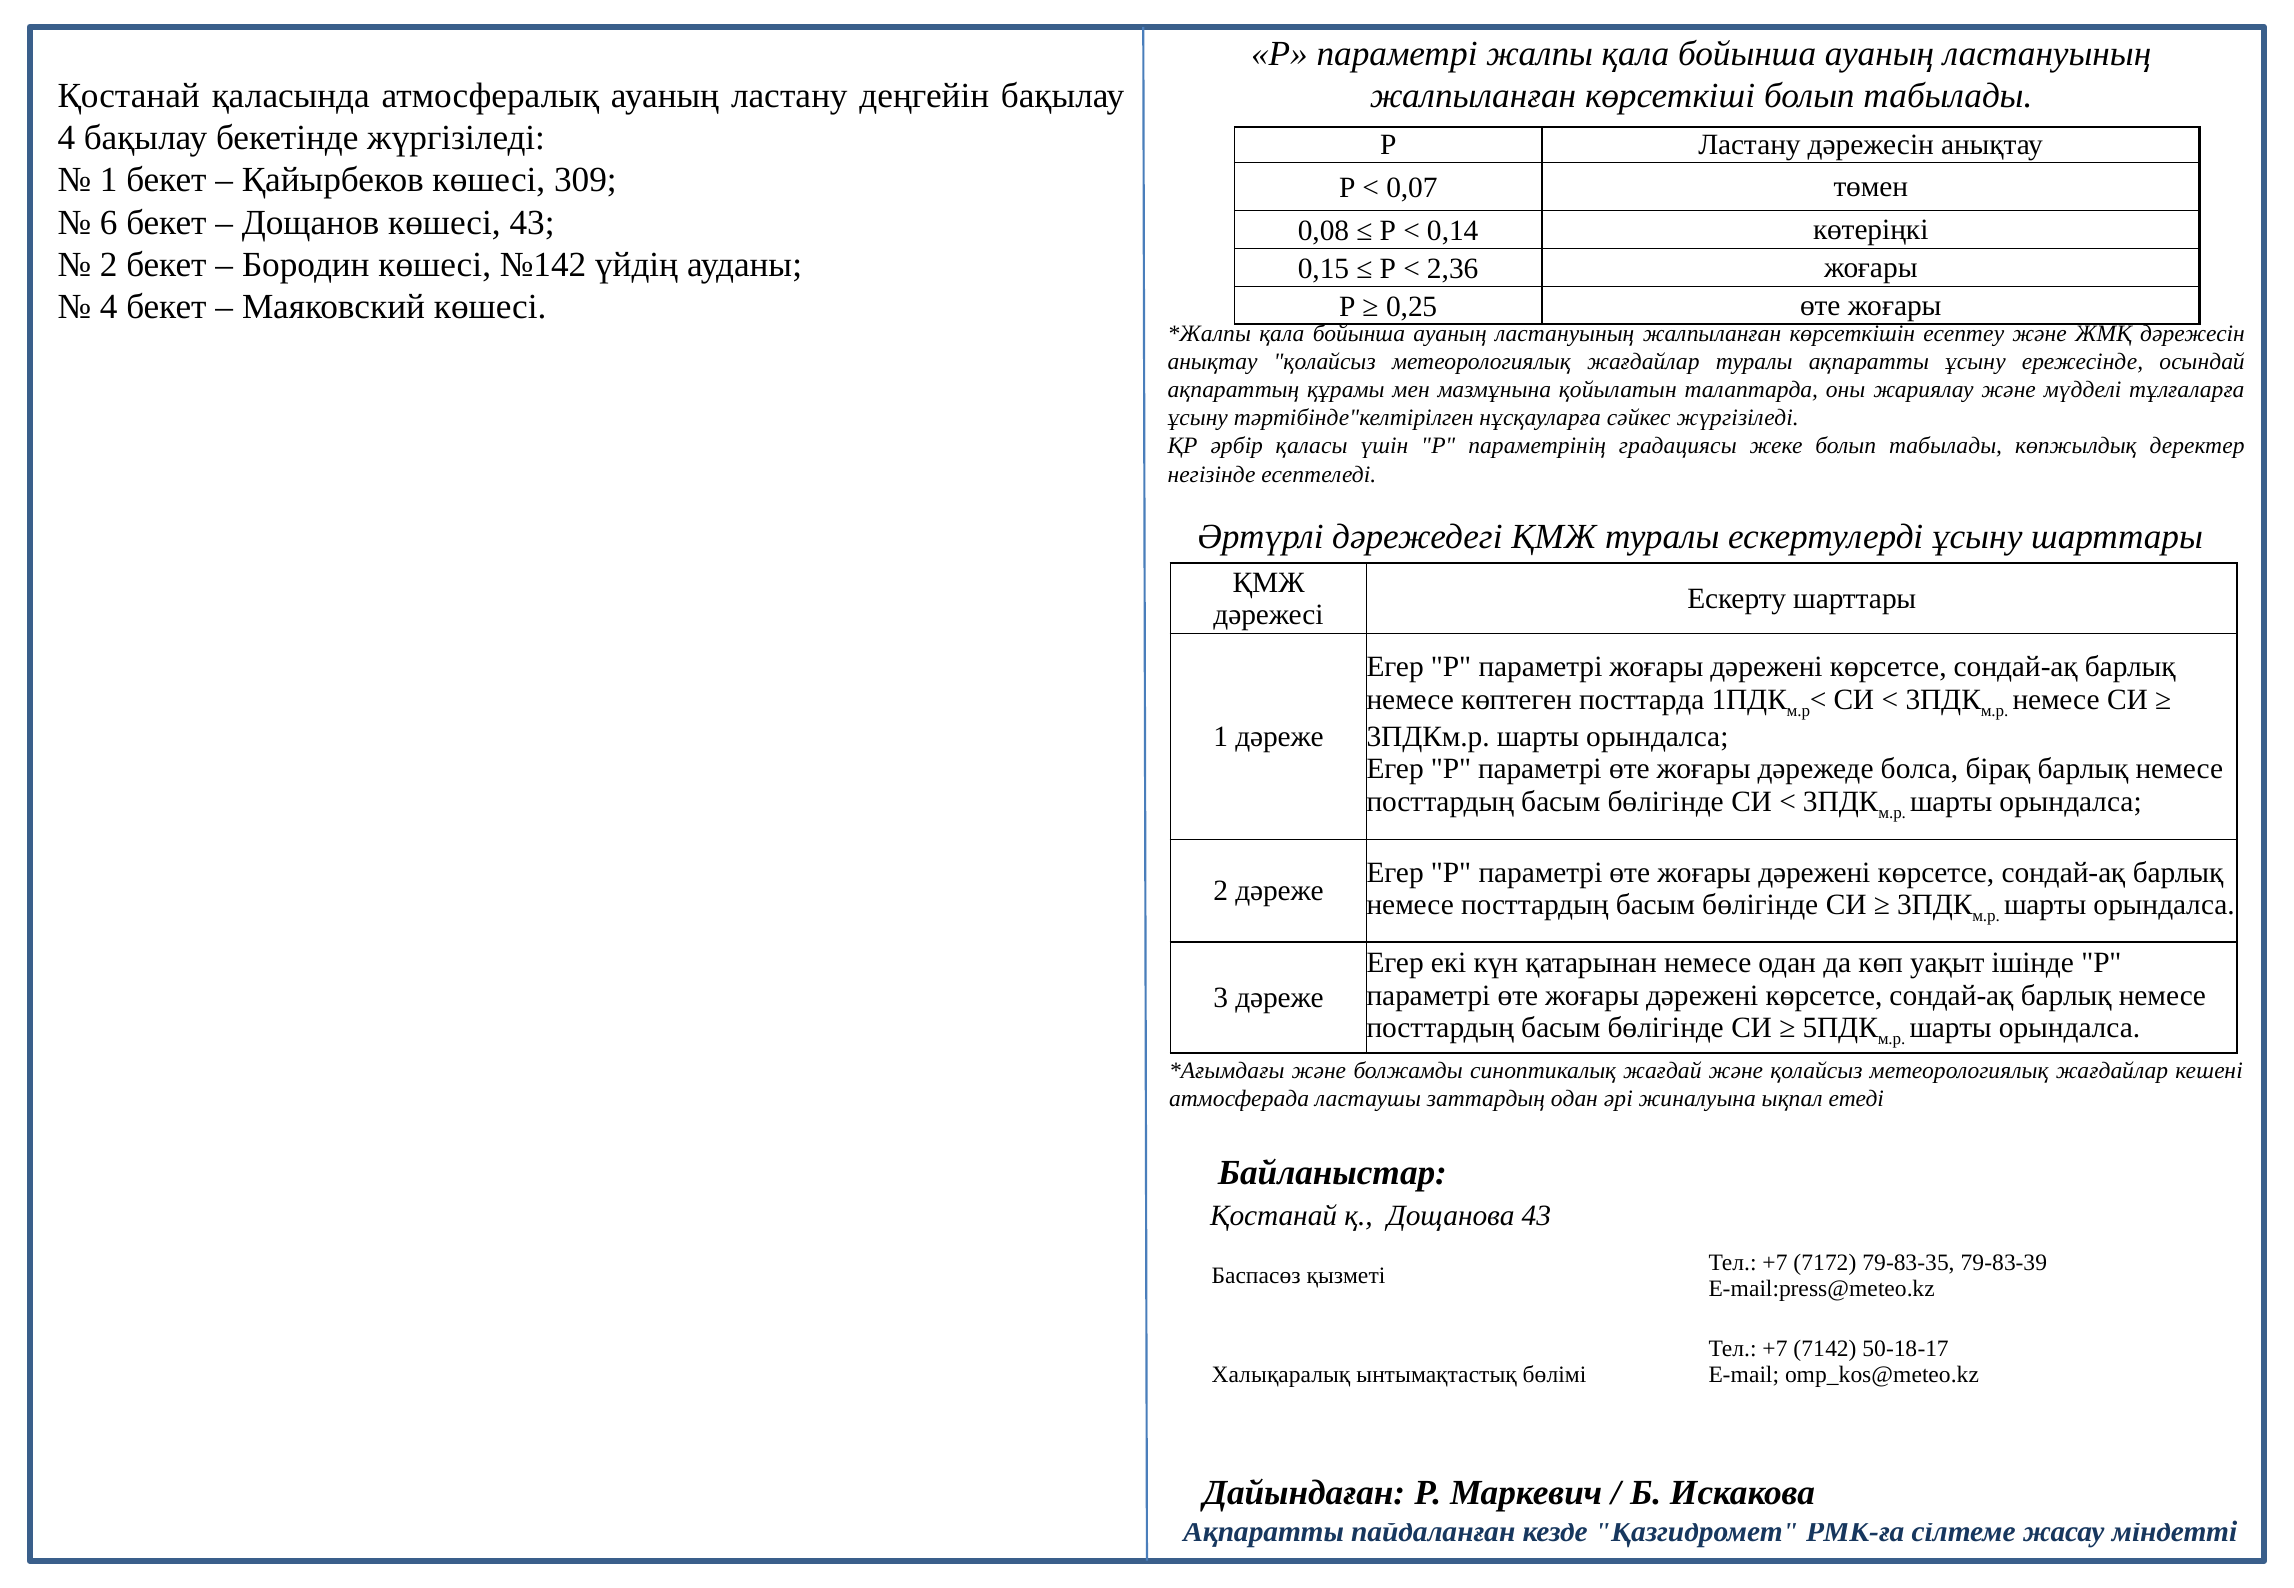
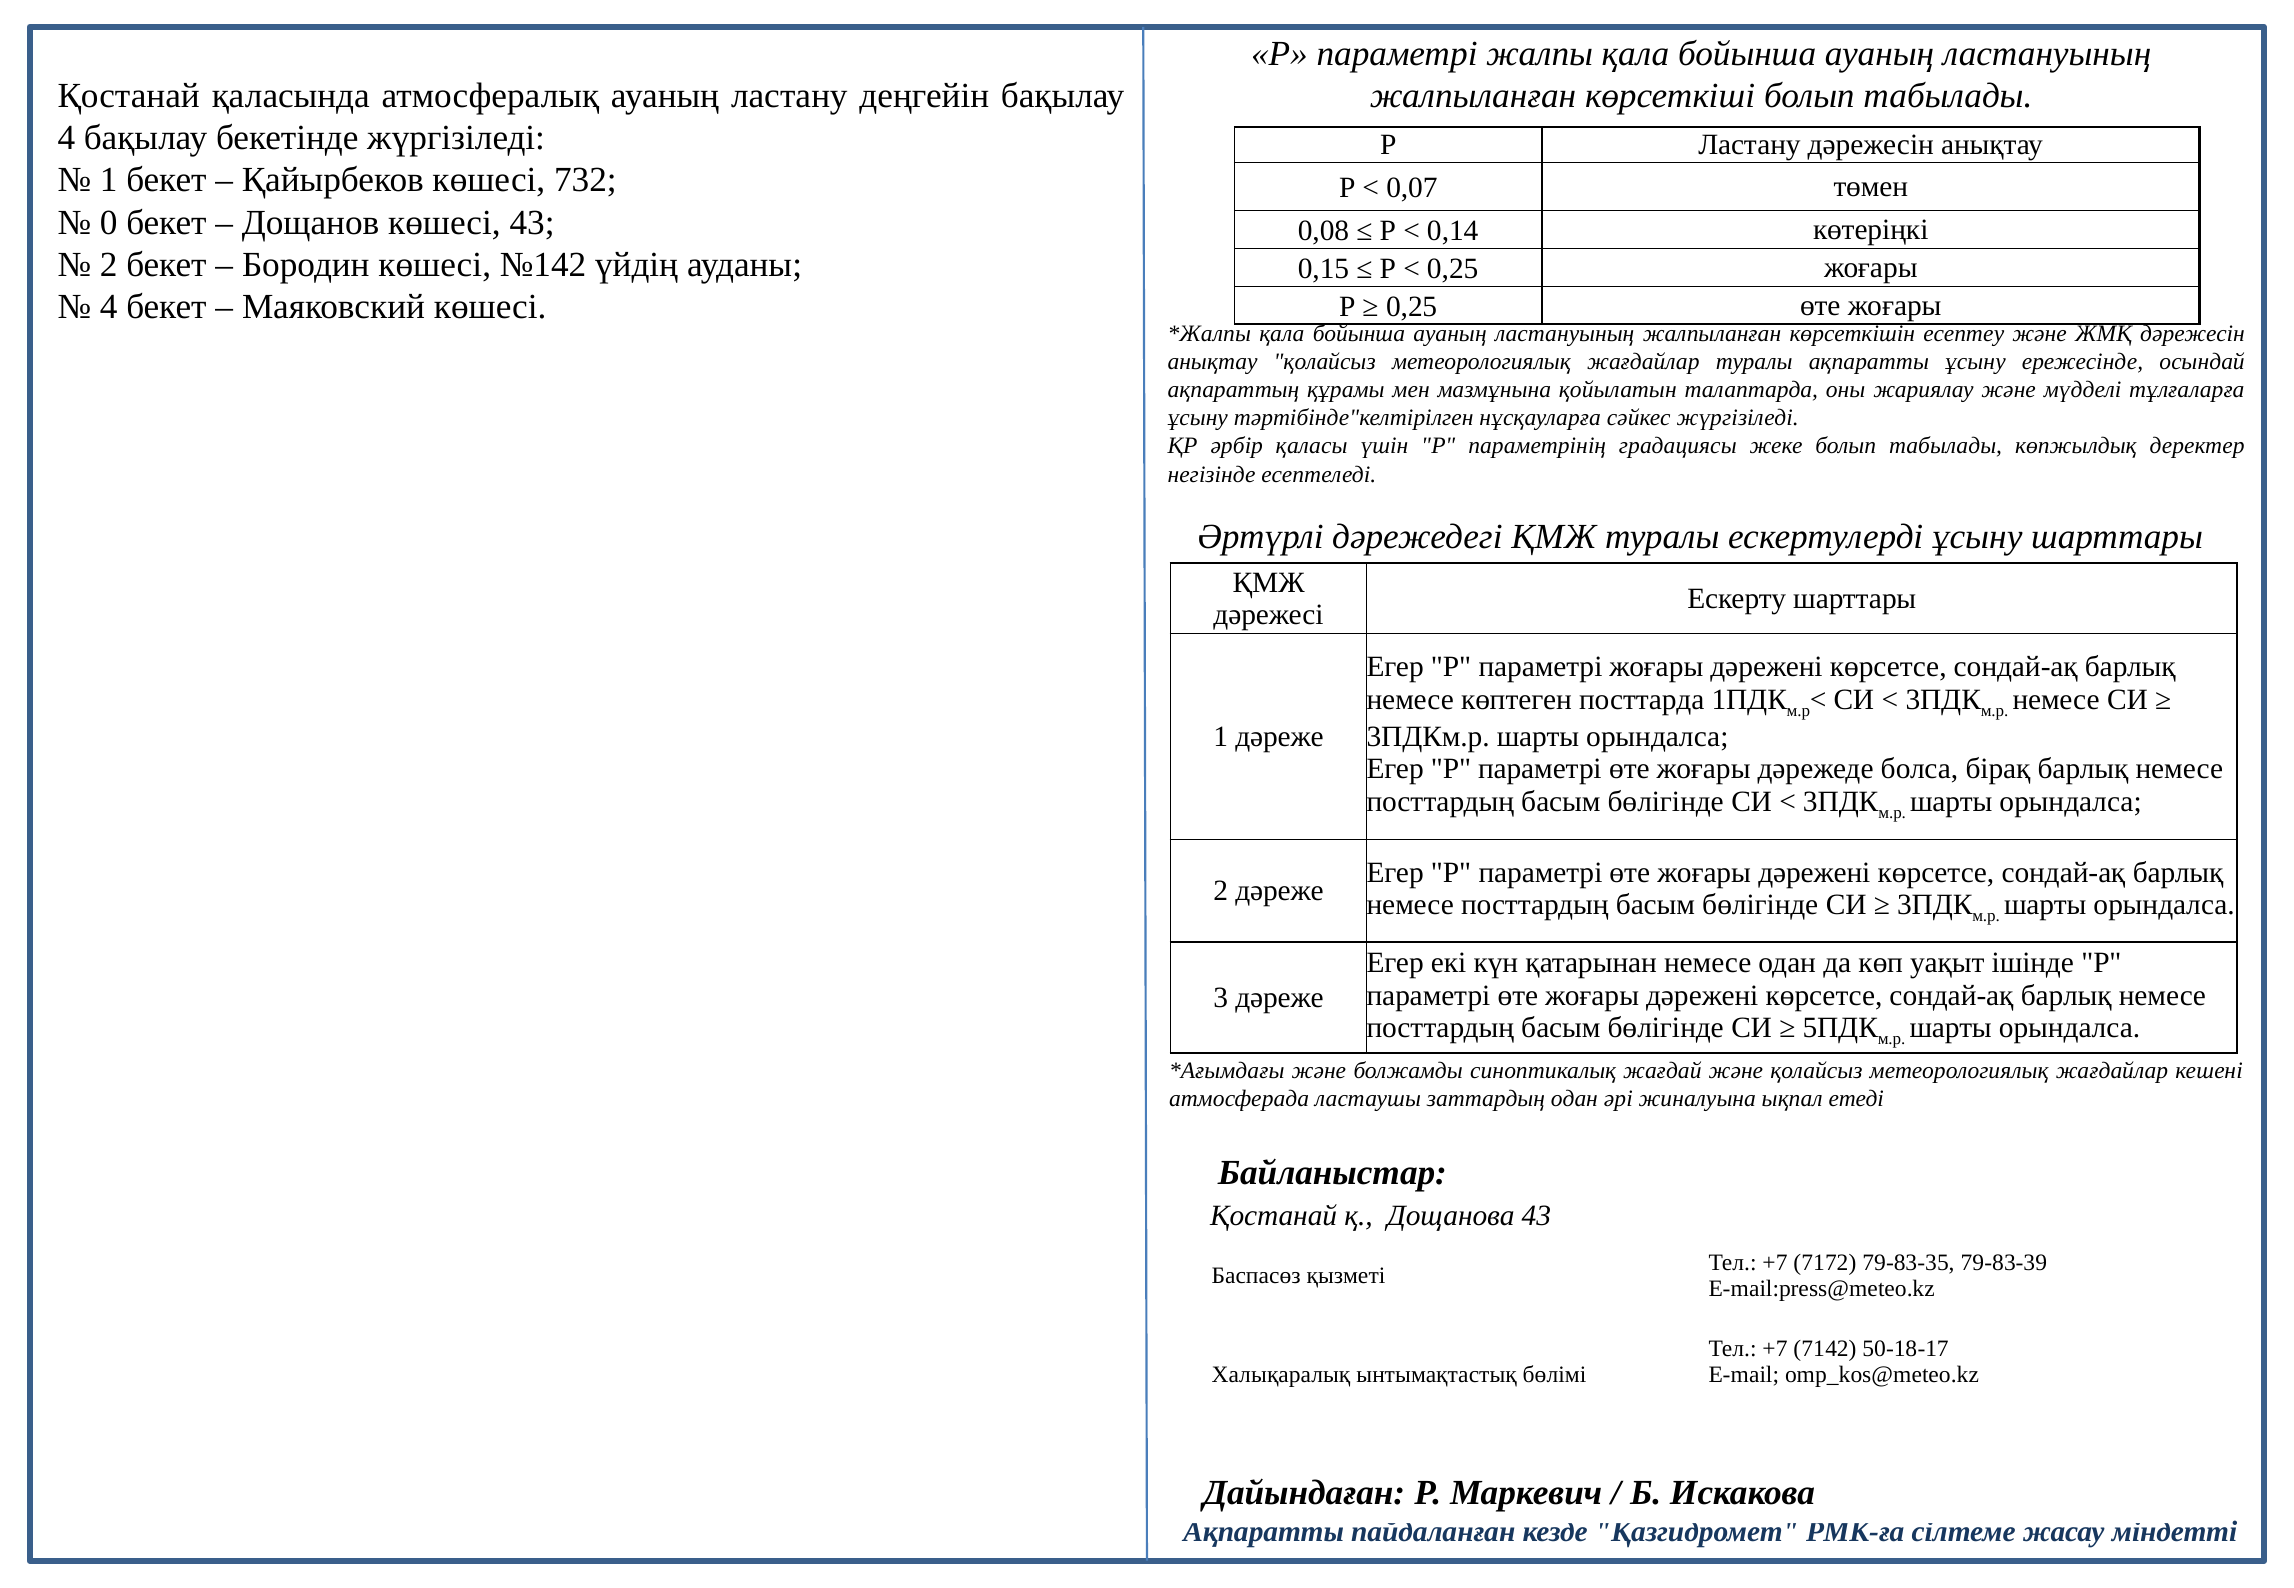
309: 309 -> 732
6: 6 -> 0
2,36 at (1453, 269): 2,36 -> 0,25
